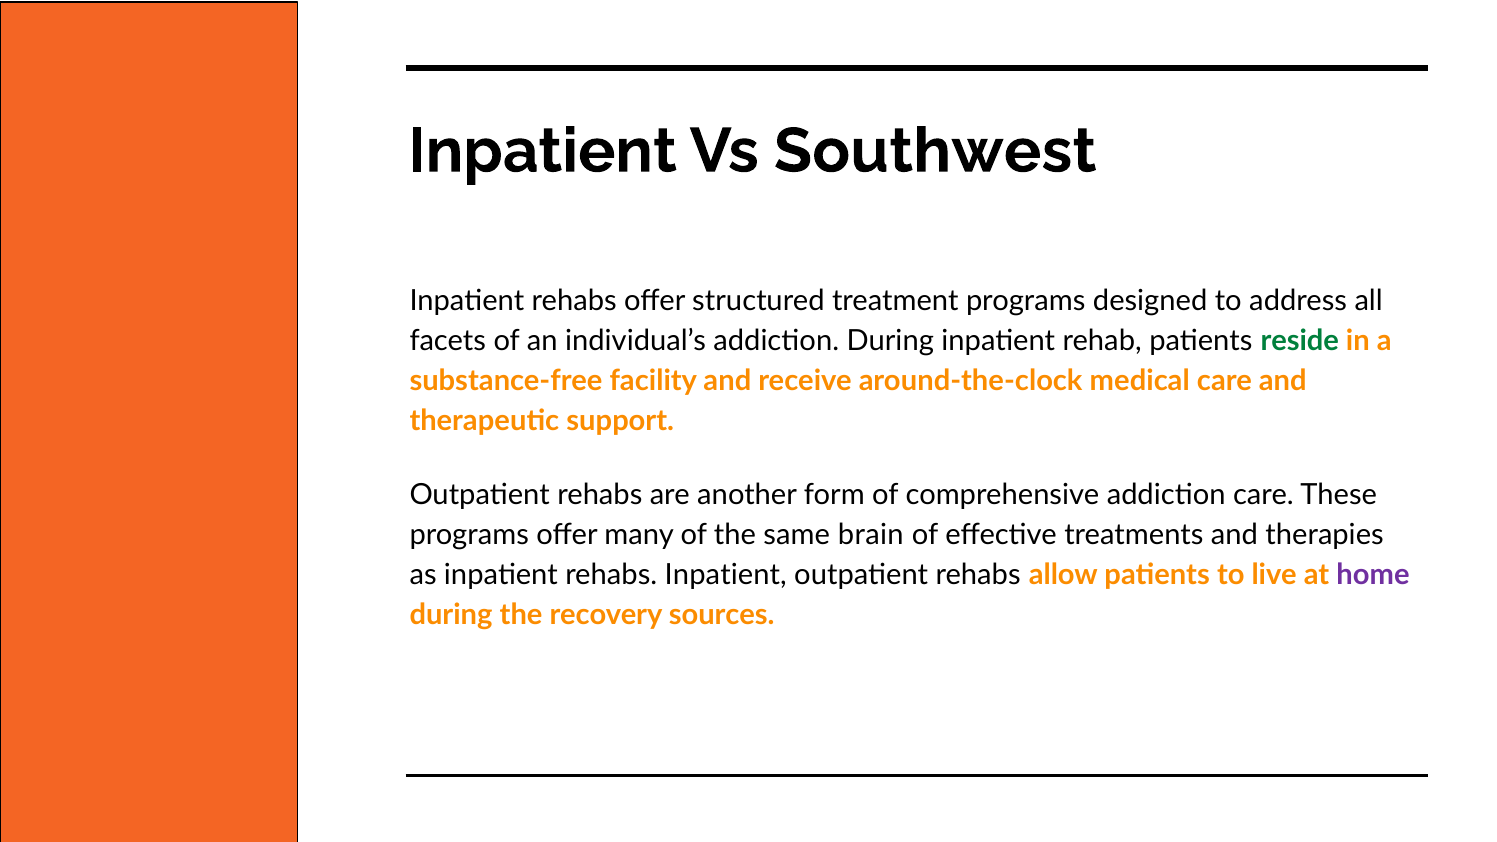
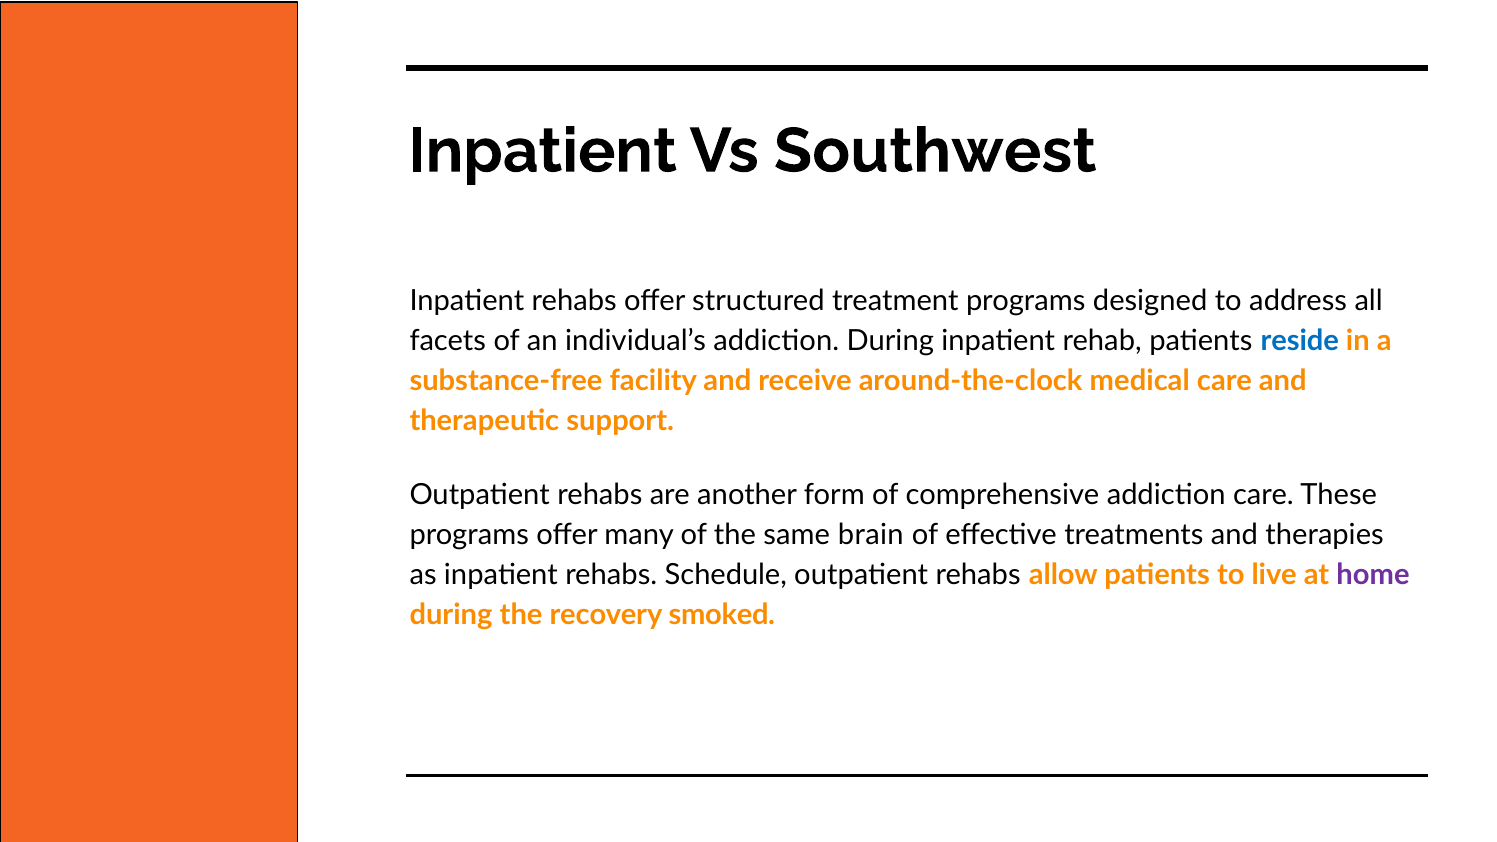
reside colour: green -> blue
rehabs Inpatient: Inpatient -> Schedule
sources: sources -> smoked
